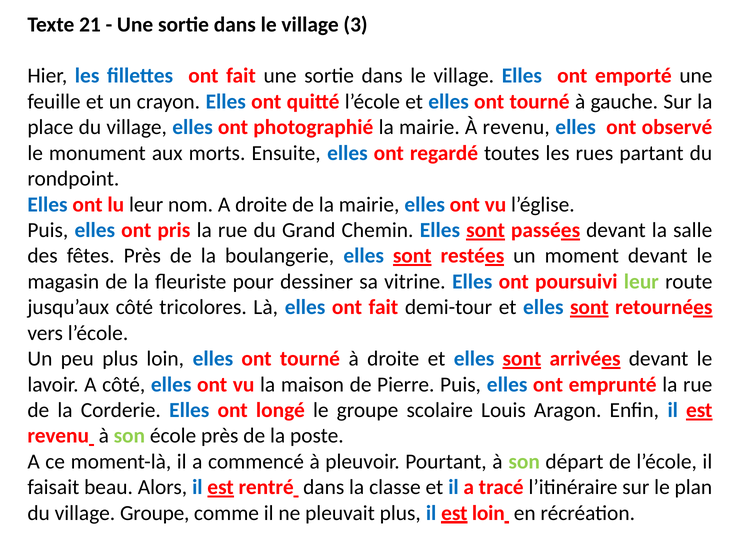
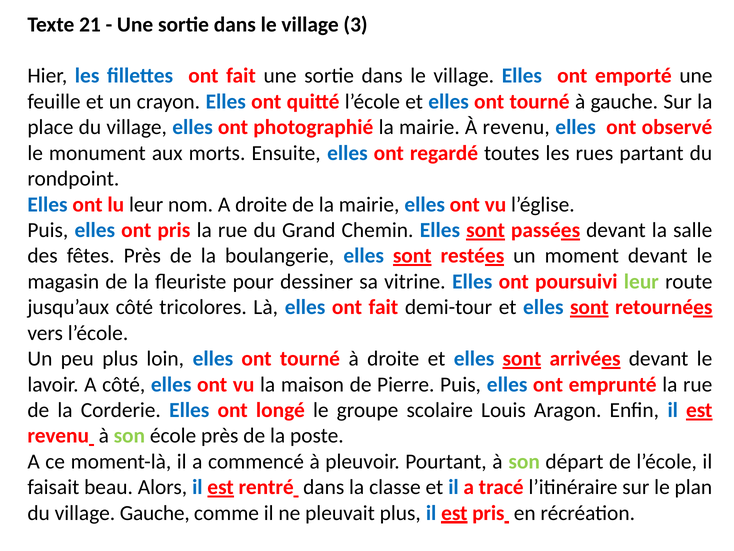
village Groupe: Groupe -> Gauche
est loin: loin -> pris
